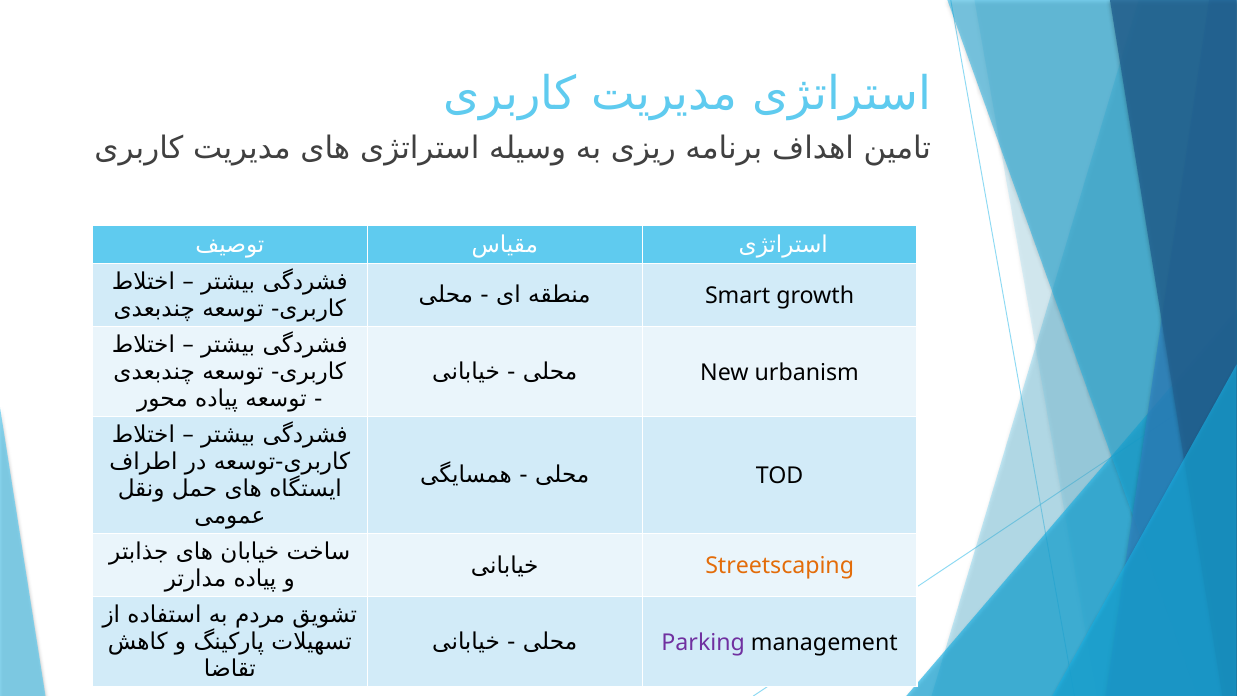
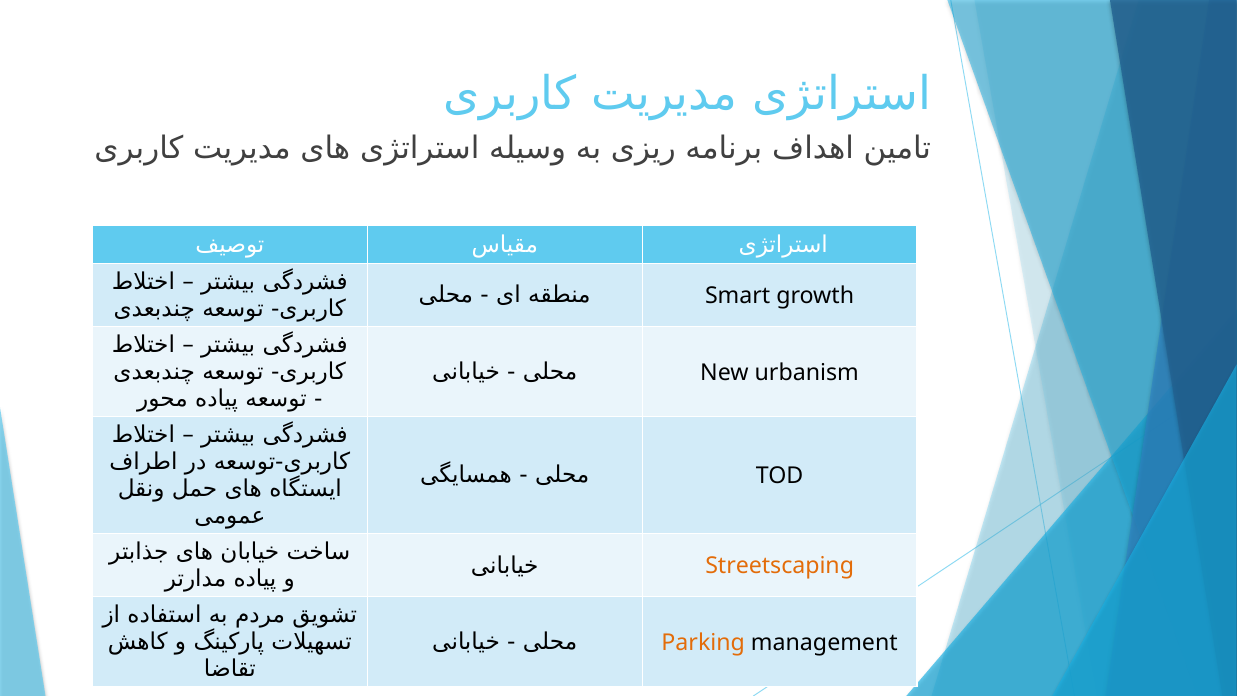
Parking colour: purple -> orange
